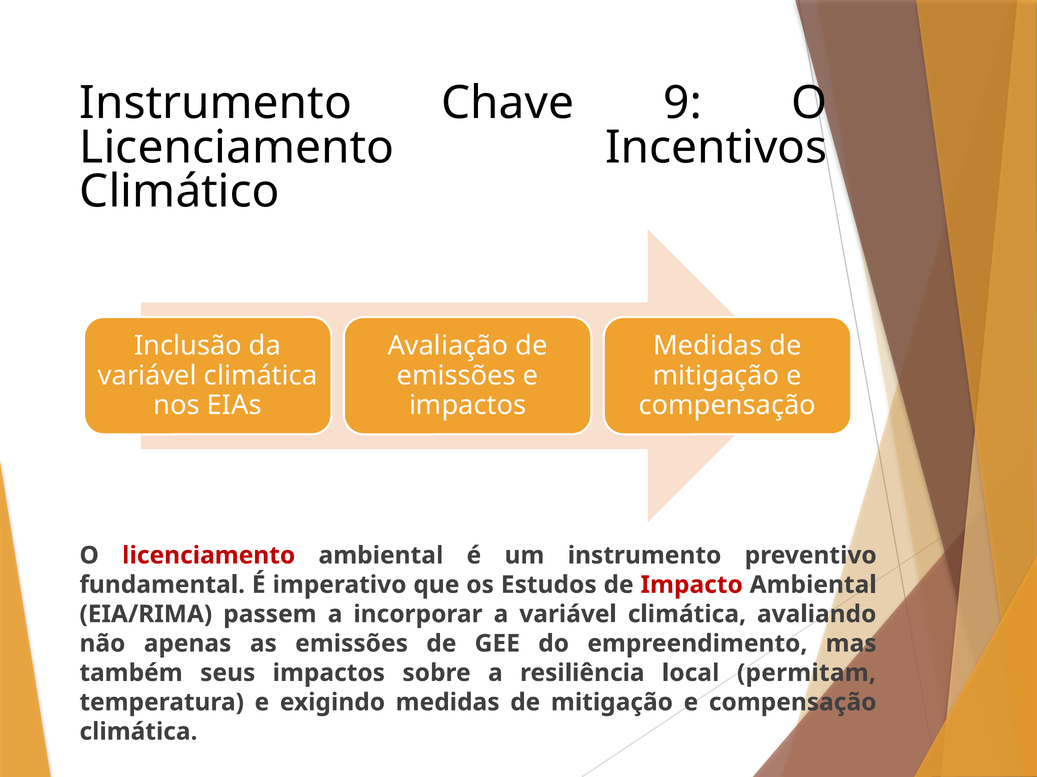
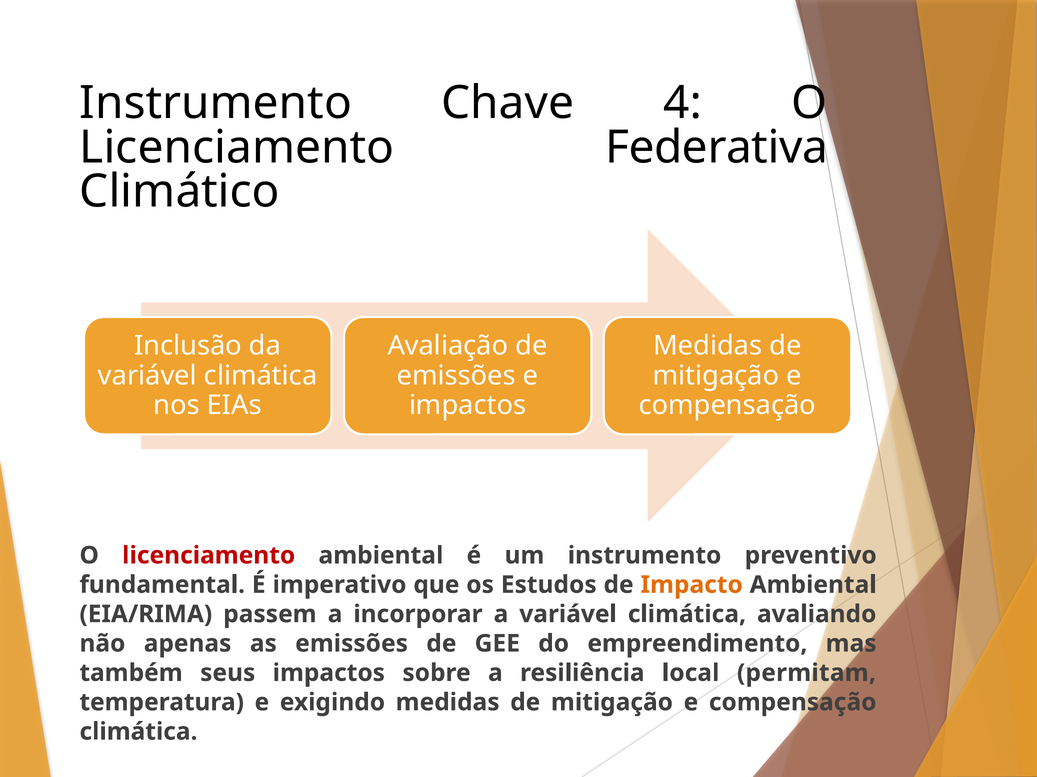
9: 9 -> 4
Incentivos: Incentivos -> Federativa
Impacto colour: red -> orange
